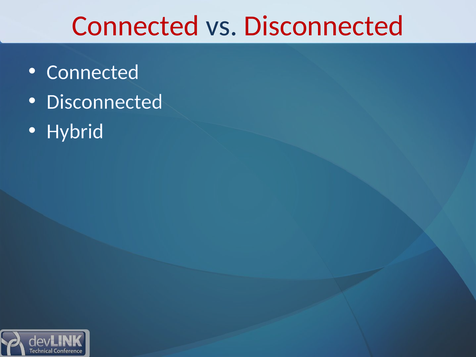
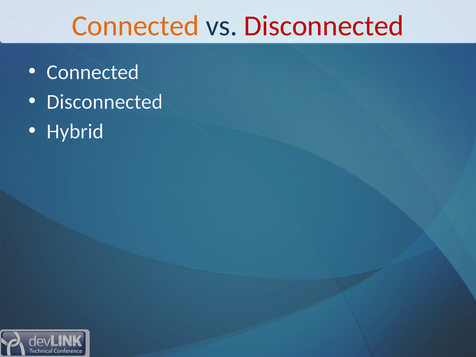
Connected at (135, 26) colour: red -> orange
